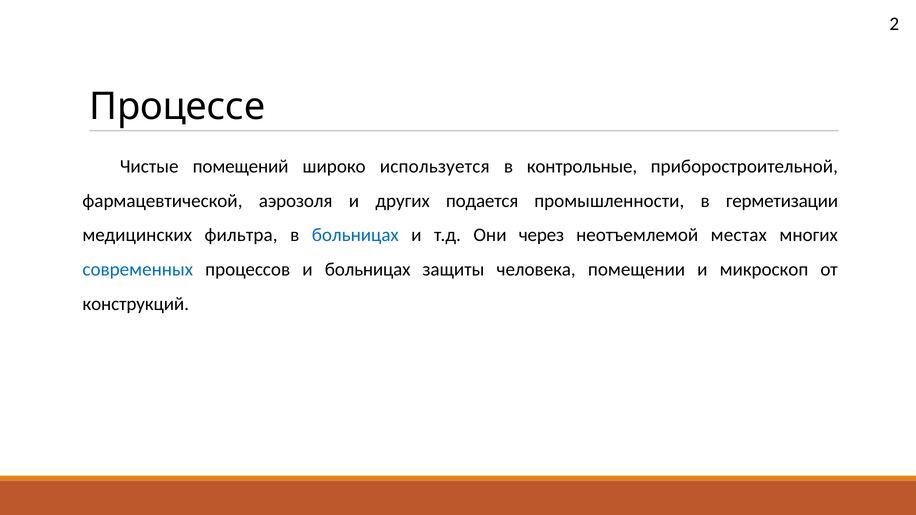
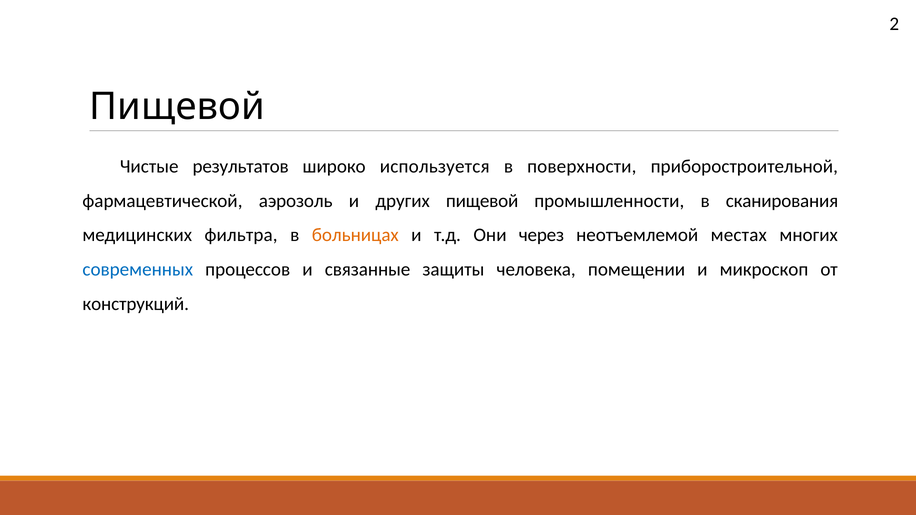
Процессе at (177, 107): Процессе -> Пищевой
помещений: помещений -> результатов
контрольные: контрольные -> поверхности
аэрозоля: аэрозоля -> аэрозоль
других подается: подается -> пищевой
герметизации: герметизации -> сканирования
больницах at (355, 235) colour: blue -> orange
и больницах: больницах -> связанные
